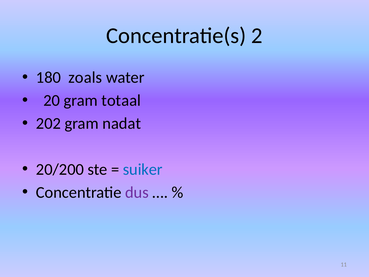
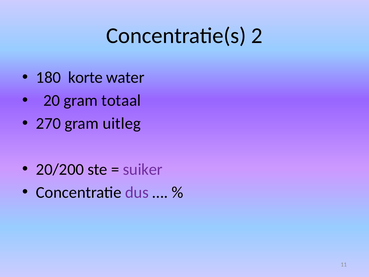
zoals: zoals -> korte
202: 202 -> 270
nadat: nadat -> uitleg
suiker colour: blue -> purple
